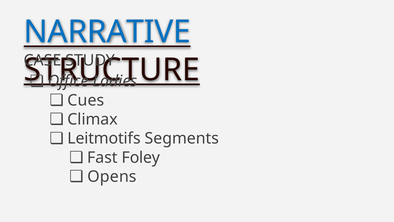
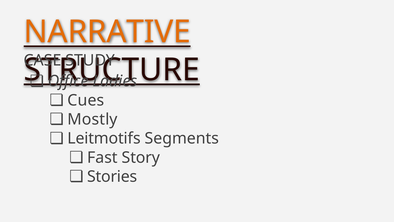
NARRATIVE colour: blue -> orange
Climax: Climax -> Mostly
Foley: Foley -> Story
Opens: Opens -> Stories
